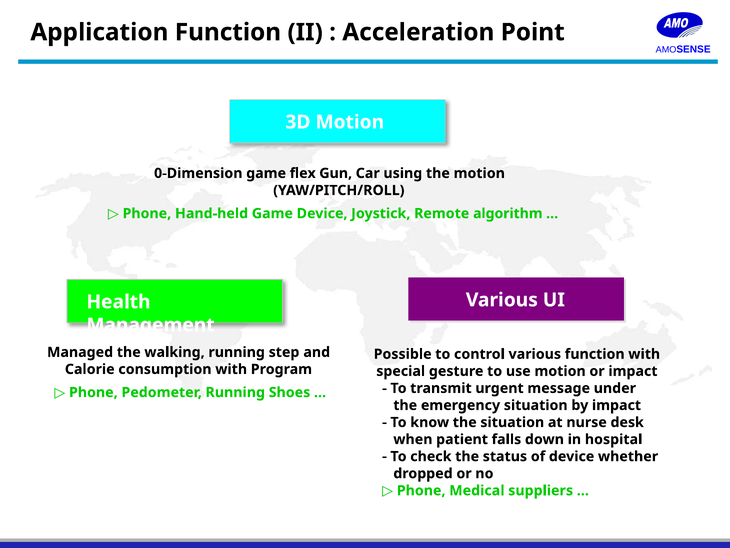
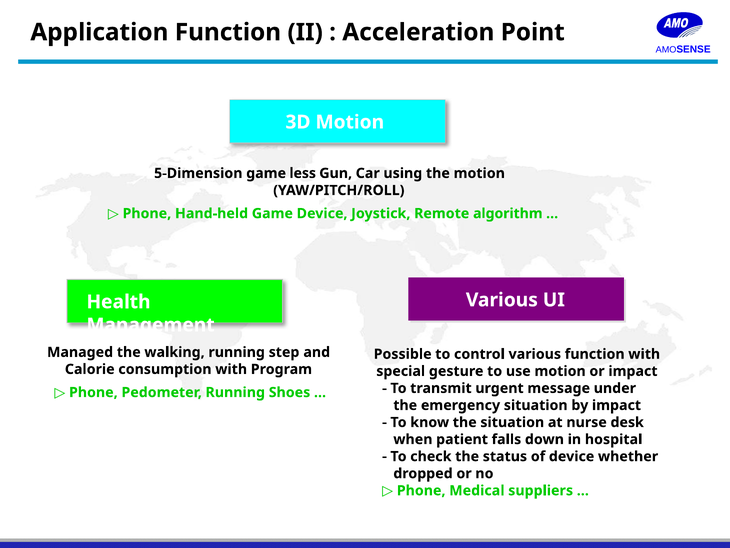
0-Dimension: 0-Dimension -> 5-Dimension
flex: flex -> less
